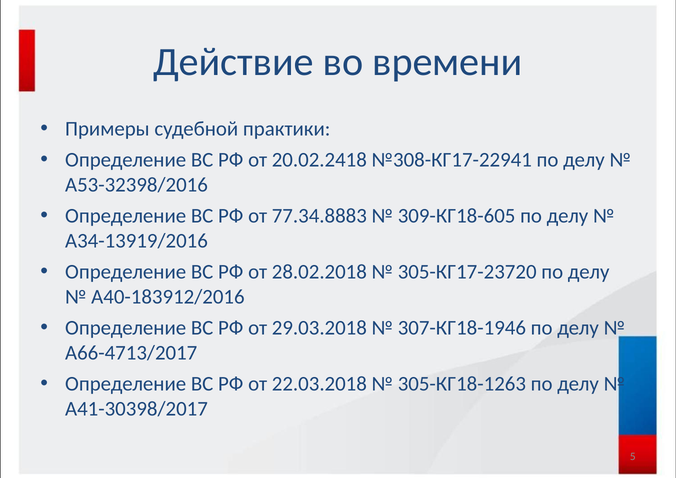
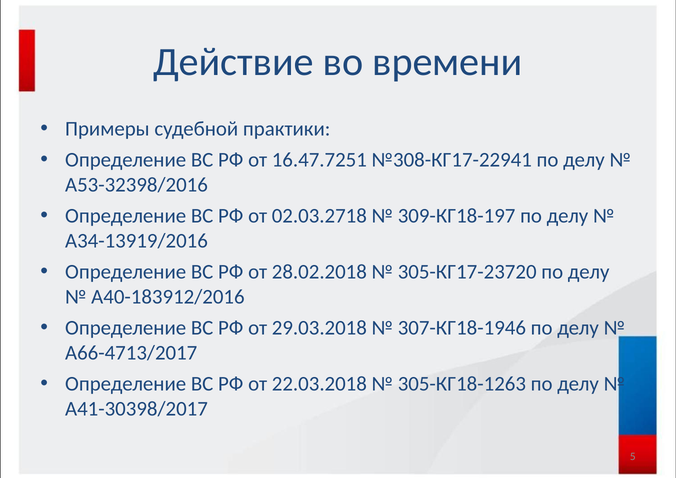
20.02.2418: 20.02.2418 -> 16.47.7251
77.34.8883: 77.34.8883 -> 02.03.2718
309-КГ18-605: 309-КГ18-605 -> 309-КГ18-197
